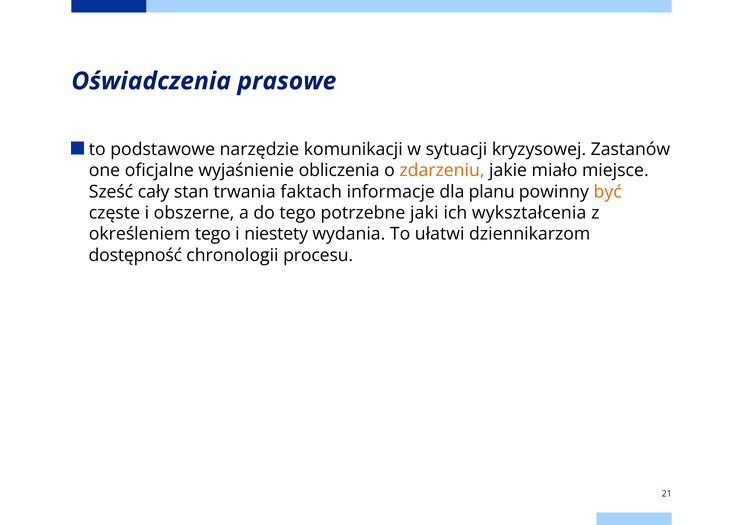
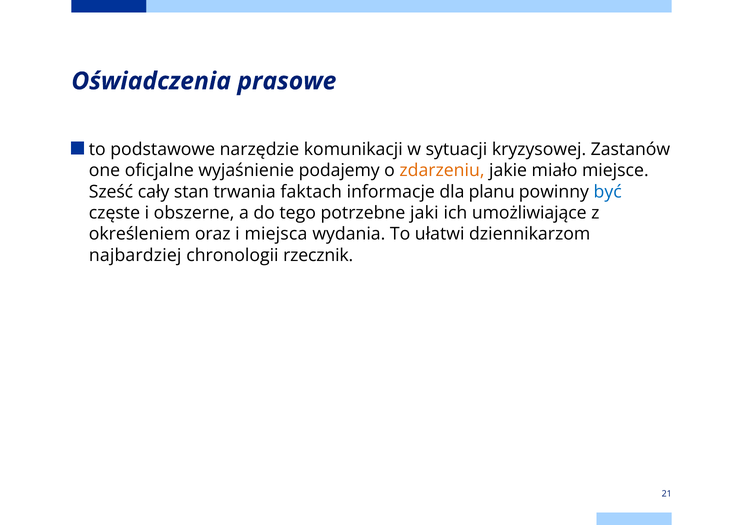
obliczenia: obliczenia -> podajemy
być colour: orange -> blue
wykształcenia: wykształcenia -> umożliwiające
określeniem tego: tego -> oraz
niestety: niestety -> miejsca
dostępność: dostępność -> najbardziej
procesu: procesu -> rzecznik
